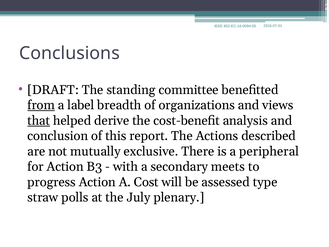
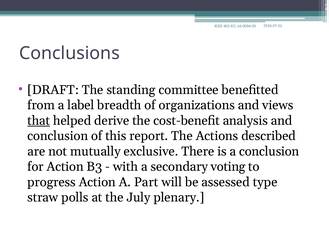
from underline: present -> none
a peripheral: peripheral -> conclusion
meets: meets -> voting
Cost: Cost -> Part
